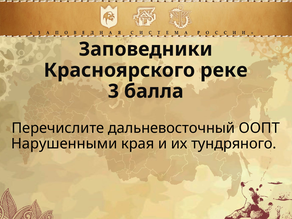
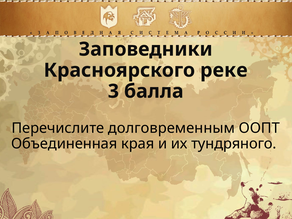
дальневосточный: дальневосточный -> долговременным
Нарушенными: Нарушенными -> Объединенная
